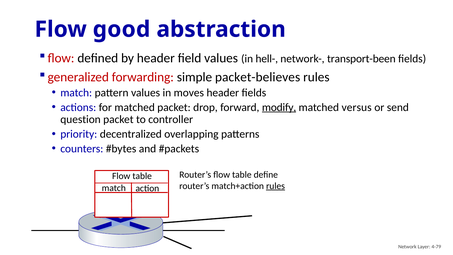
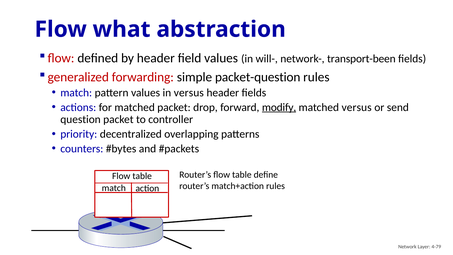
good: good -> what
hell-: hell- -> will-
packet-believes: packet-believes -> packet-question
in moves: moves -> versus
rules at (276, 186) underline: present -> none
